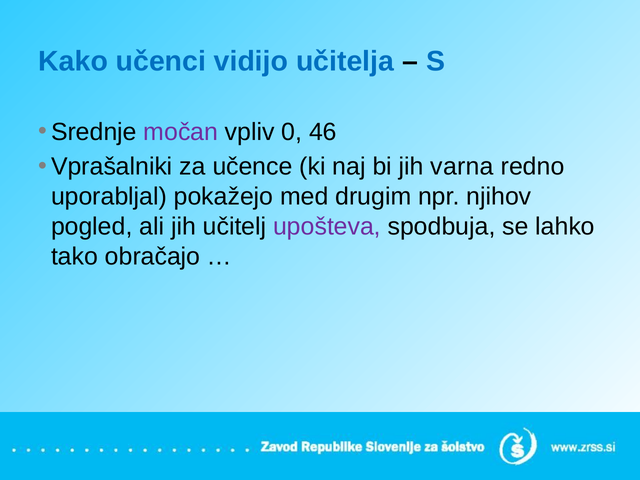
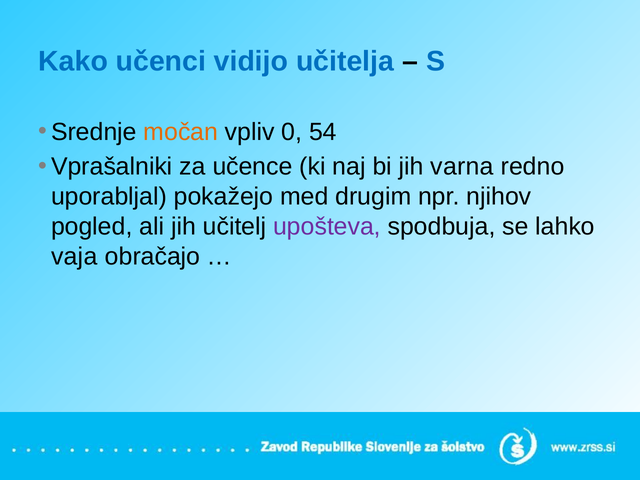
močan colour: purple -> orange
46: 46 -> 54
tako: tako -> vaja
